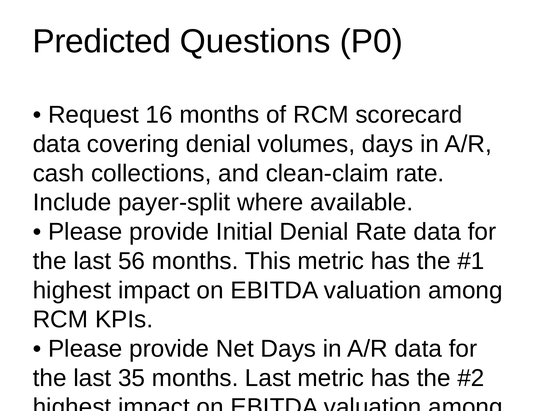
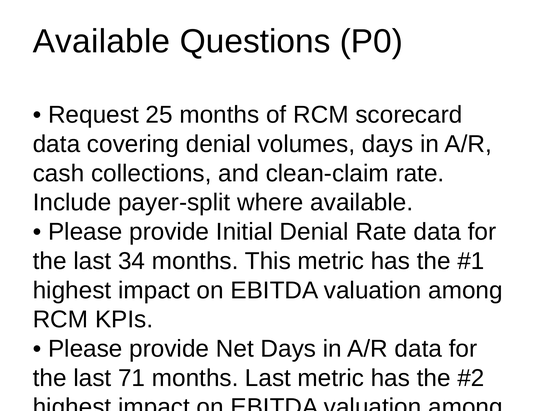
Predicted at (102, 42): Predicted -> Available
16: 16 -> 25
56: 56 -> 34
35: 35 -> 71
